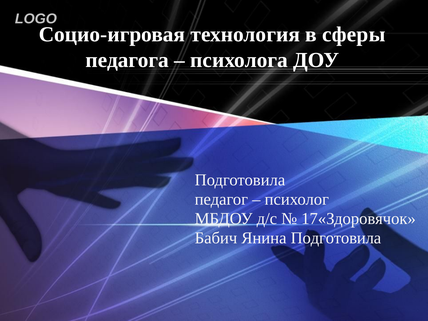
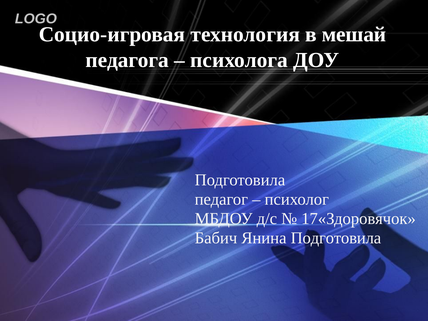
сферы: сферы -> мешай
